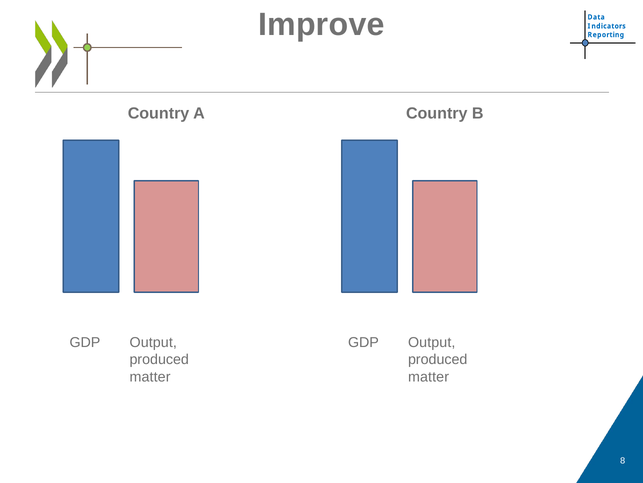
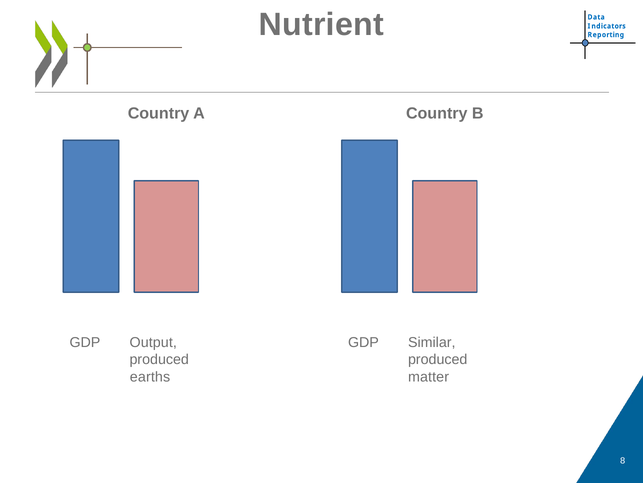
Improve: Improve -> Nutrient
Output at (432, 342): Output -> Similar
matter at (150, 376): matter -> earths
